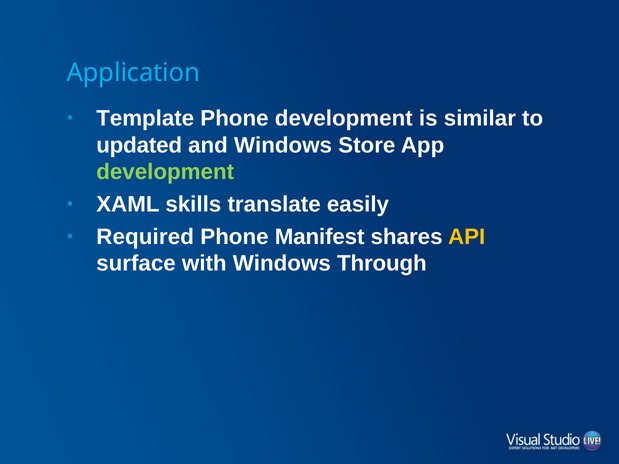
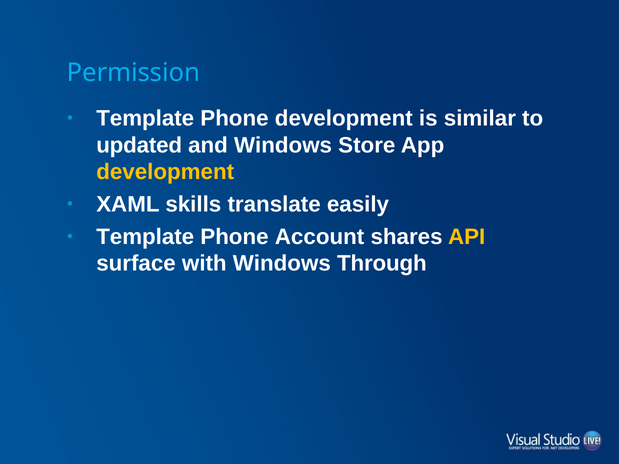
Application: Application -> Permission
development at (165, 172) colour: light green -> yellow
Required at (145, 237): Required -> Template
Manifest: Manifest -> Account
